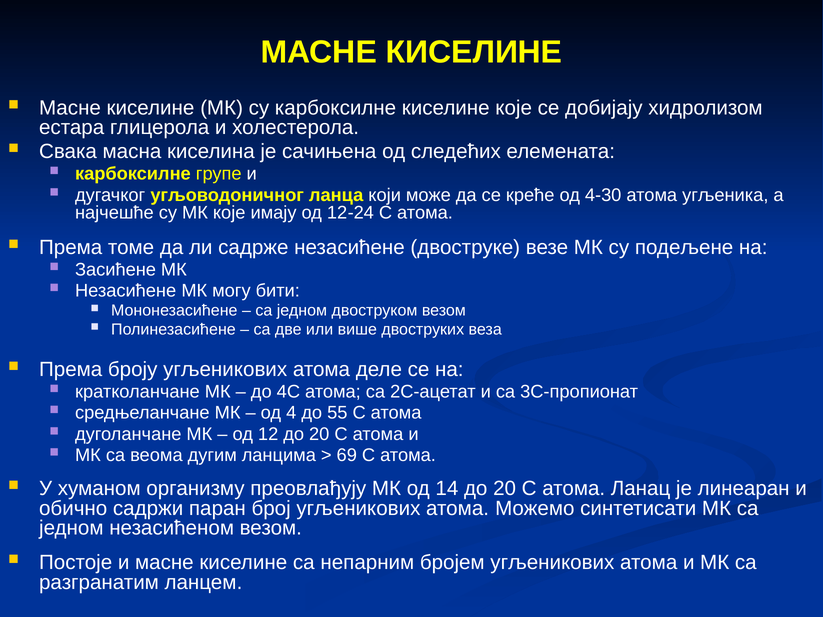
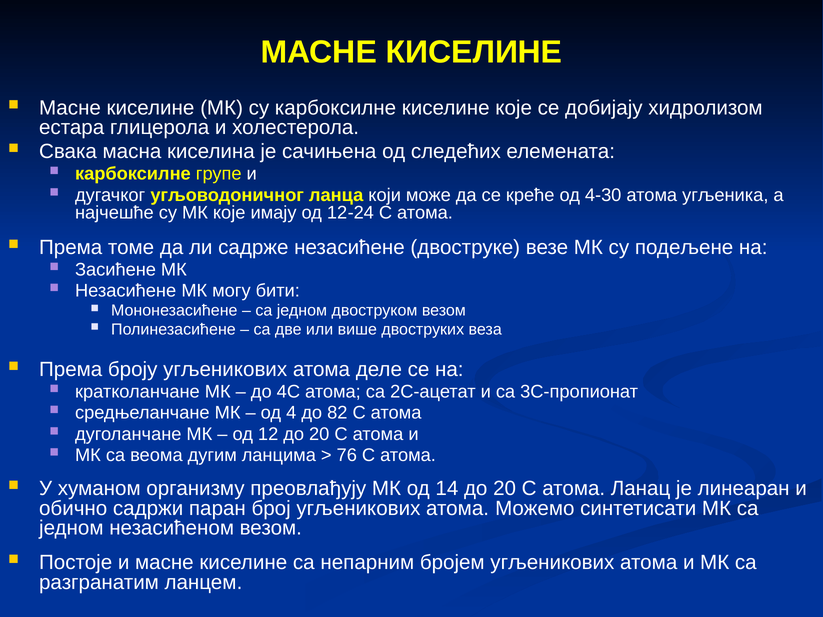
55: 55 -> 82
69: 69 -> 76
